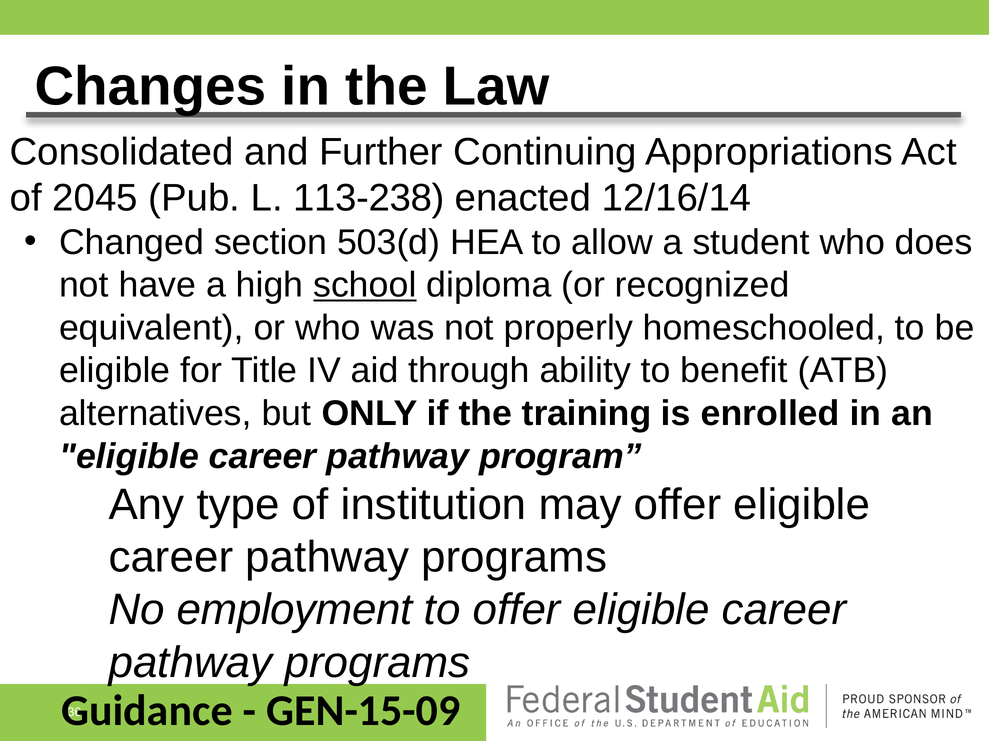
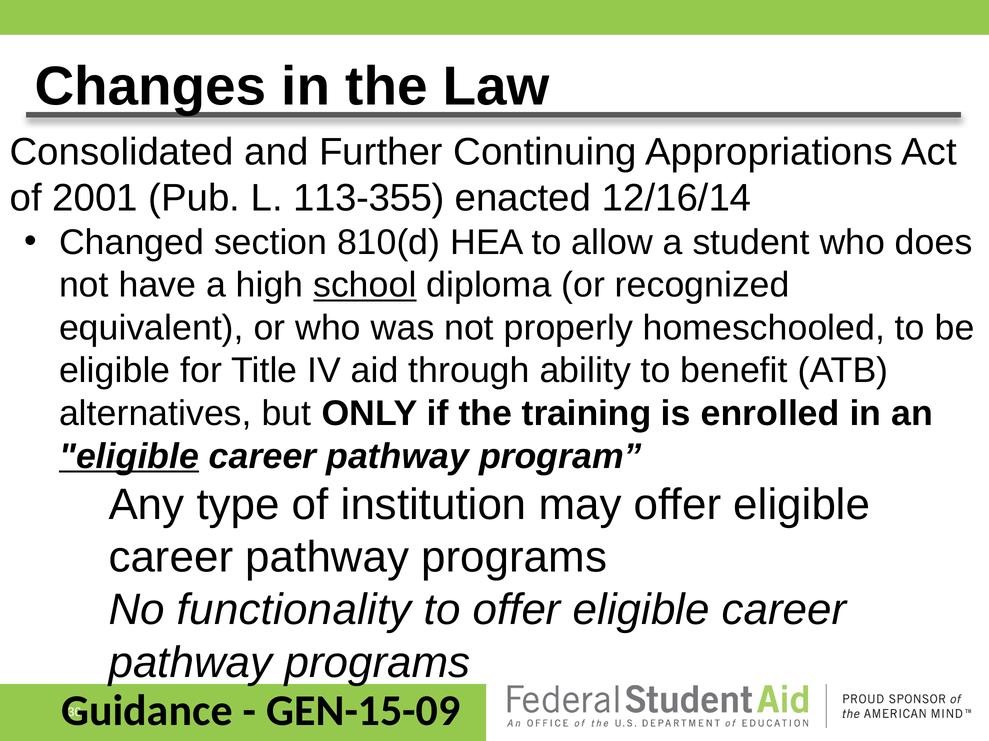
2045: 2045 -> 2001
113-238: 113-238 -> 113-355
503(d: 503(d -> 810(d
eligible at (129, 457) underline: none -> present
employment: employment -> functionality
